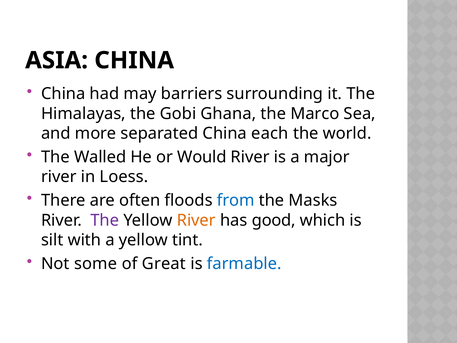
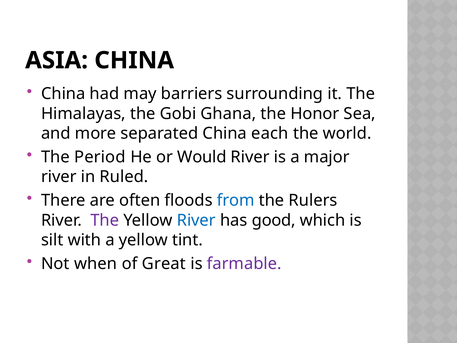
Marco: Marco -> Honor
Walled: Walled -> Period
Loess: Loess -> Ruled
Masks: Masks -> Rulers
River at (196, 220) colour: orange -> blue
some: some -> when
farmable colour: blue -> purple
